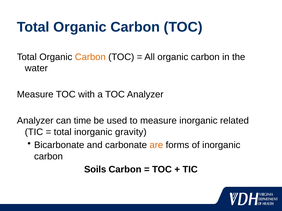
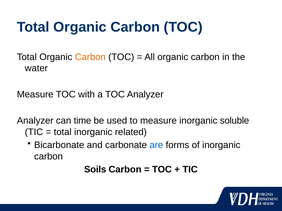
related: related -> soluble
gravity: gravity -> related
are colour: orange -> blue
